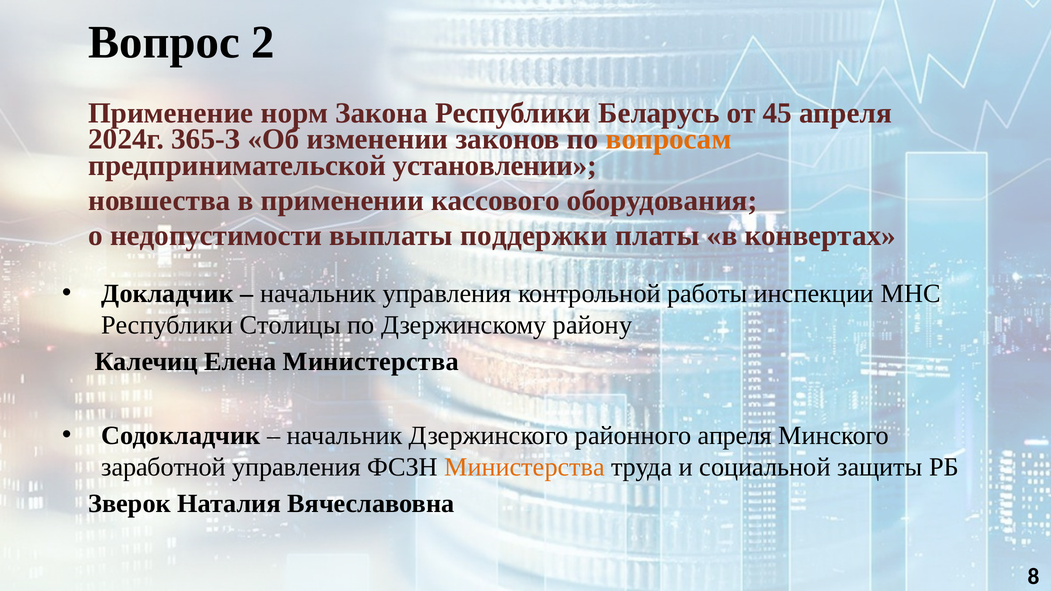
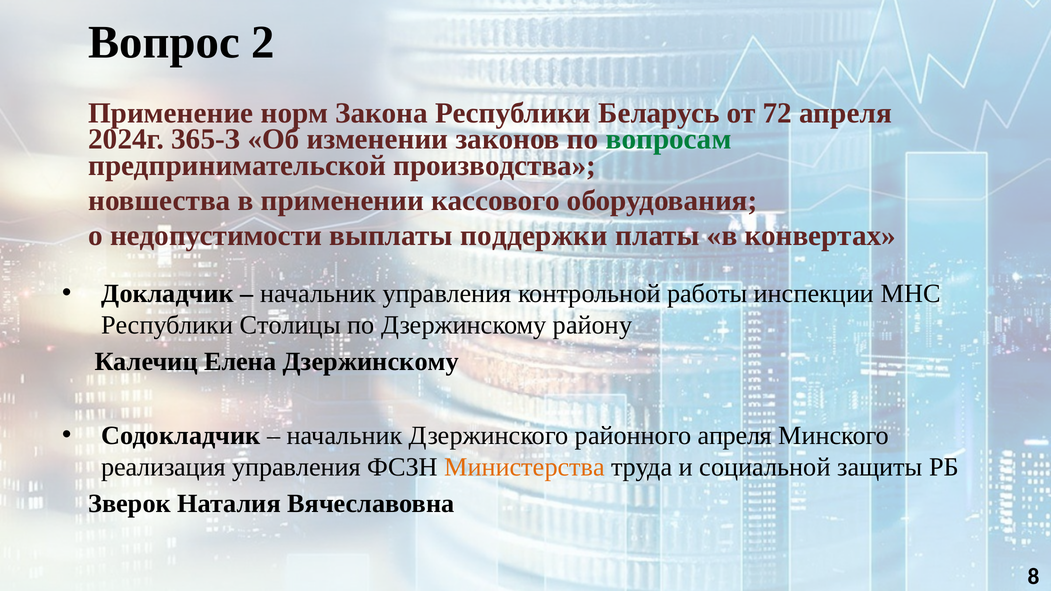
45: 45 -> 72
вопросам colour: orange -> green
установлении: установлении -> производства
Елена Министерства: Министерства -> Дзержинскому
заработной: заработной -> реализация
